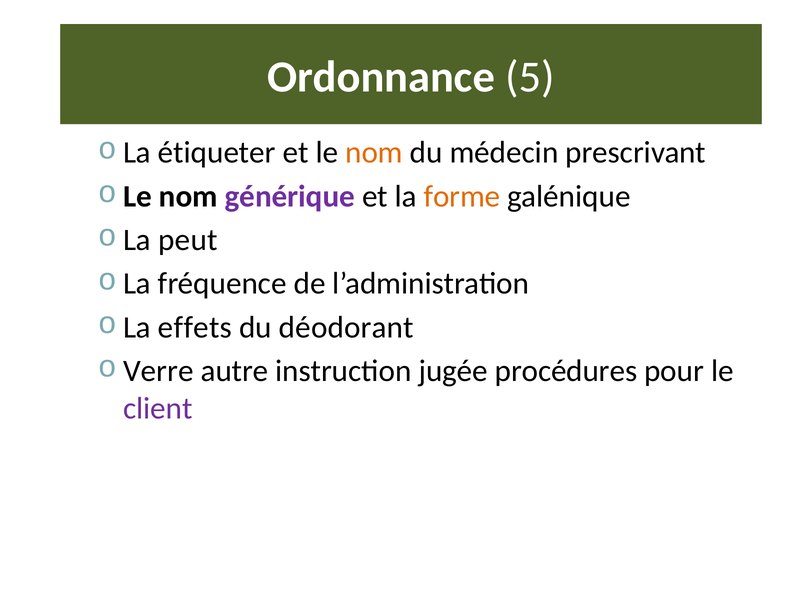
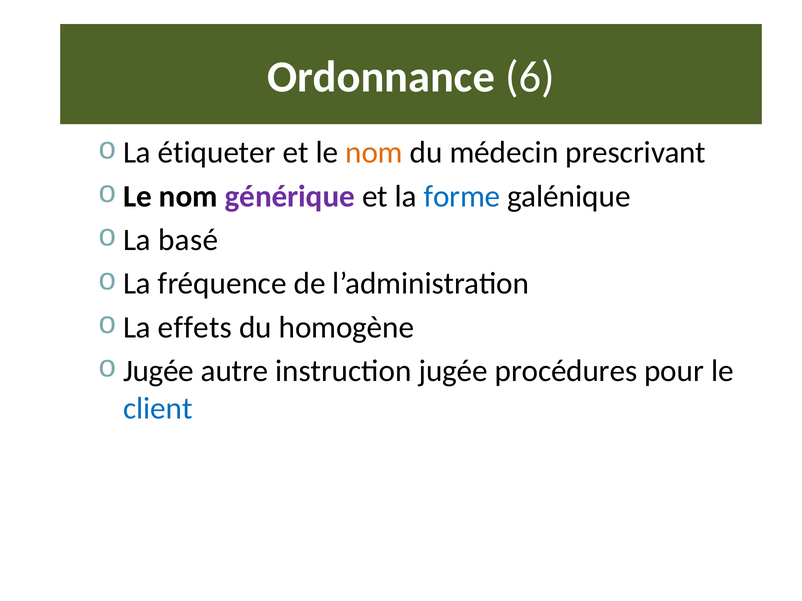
5: 5 -> 6
forme colour: orange -> blue
peut: peut -> basé
déodorant: déodorant -> homogène
Verre at (158, 371): Verre -> Jugée
client colour: purple -> blue
